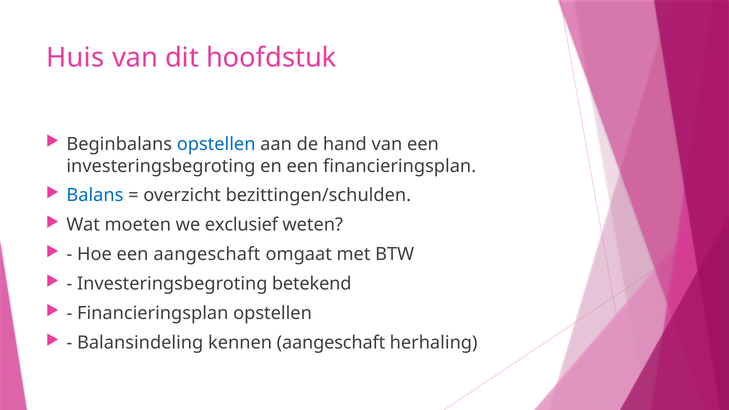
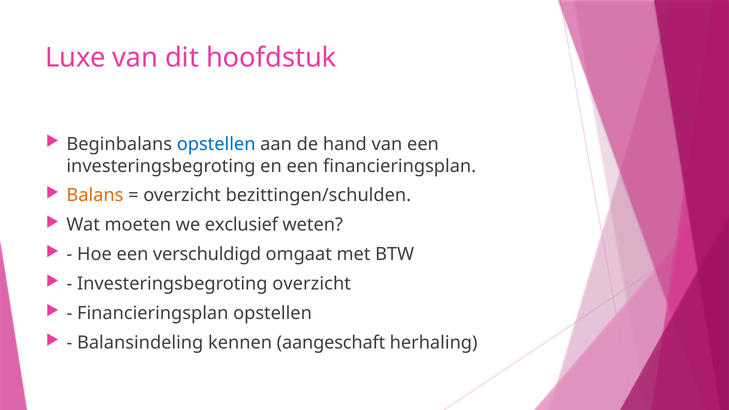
Huis: Huis -> Luxe
Balans colour: blue -> orange
een aangeschaft: aangeschaft -> verschuldigd
Investeringsbegroting betekend: betekend -> overzicht
